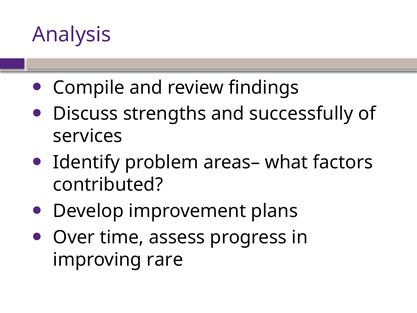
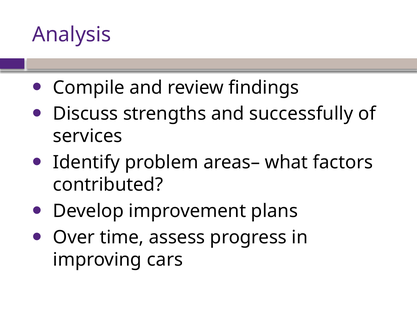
rare: rare -> cars
